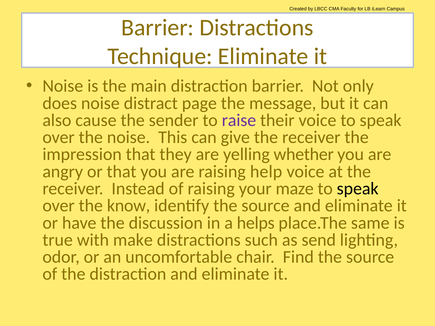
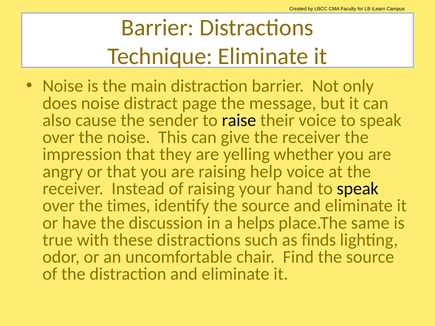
raise colour: purple -> black
maze: maze -> hand
know: know -> times
make: make -> these
send: send -> finds
